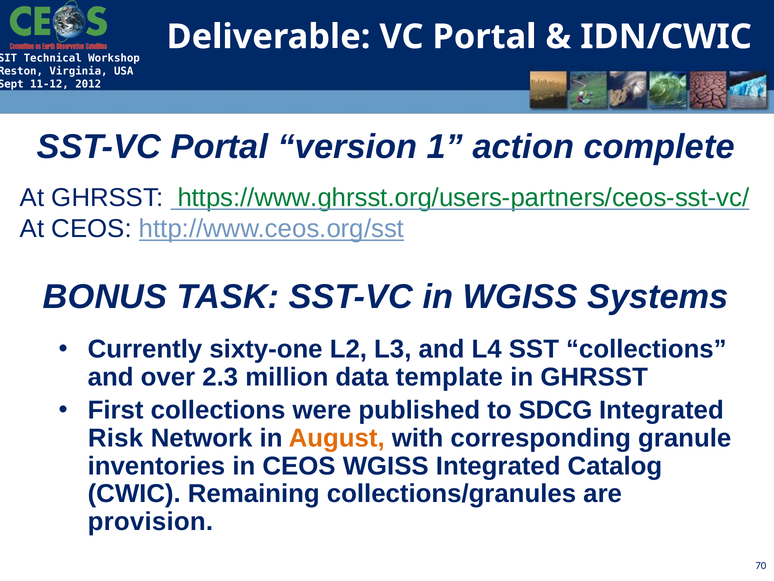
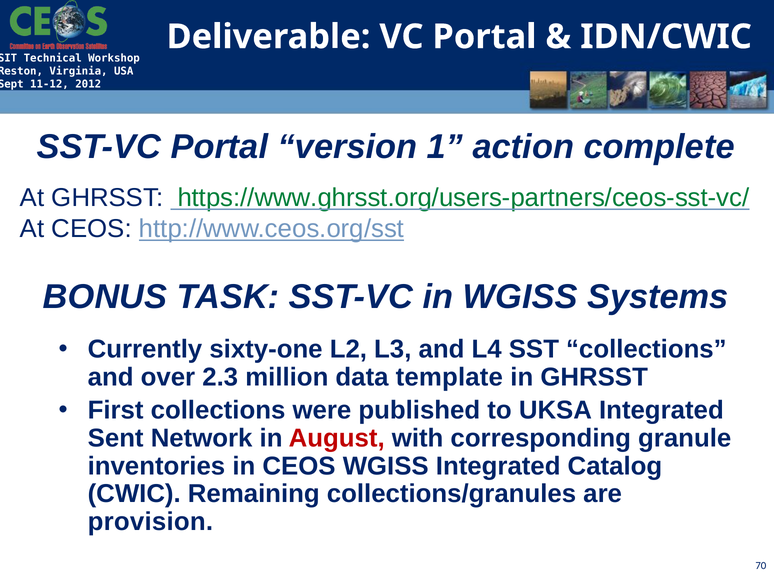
SDCG: SDCG -> UKSA
Risk: Risk -> Sent
August colour: orange -> red
